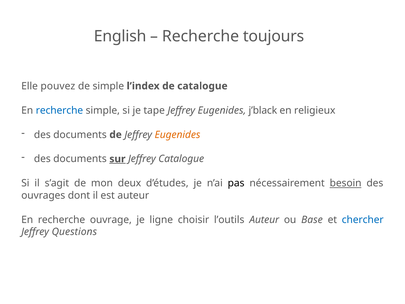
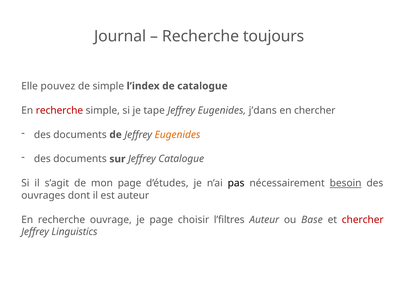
English: English -> Journal
recherche at (59, 110) colour: blue -> red
j’black: j’black -> j’dans
en religieux: religieux -> chercher
sur underline: present -> none
mon deux: deux -> page
je ligne: ligne -> page
l’outils: l’outils -> l’filtres
chercher at (363, 220) colour: blue -> red
Questions: Questions -> Linguistics
